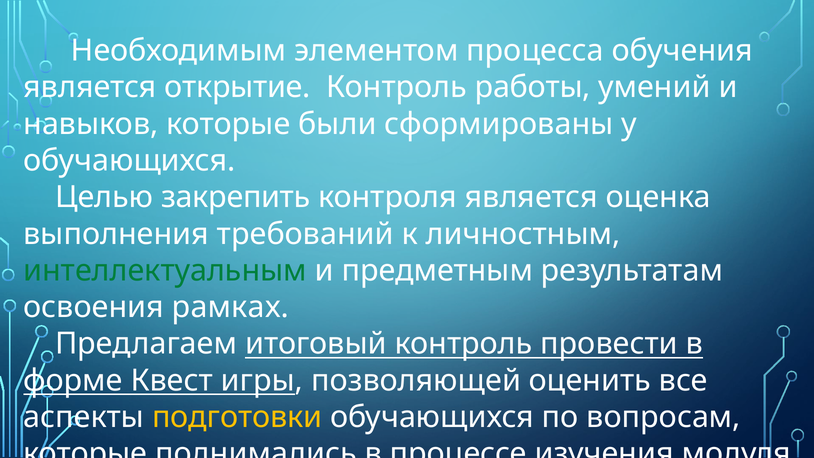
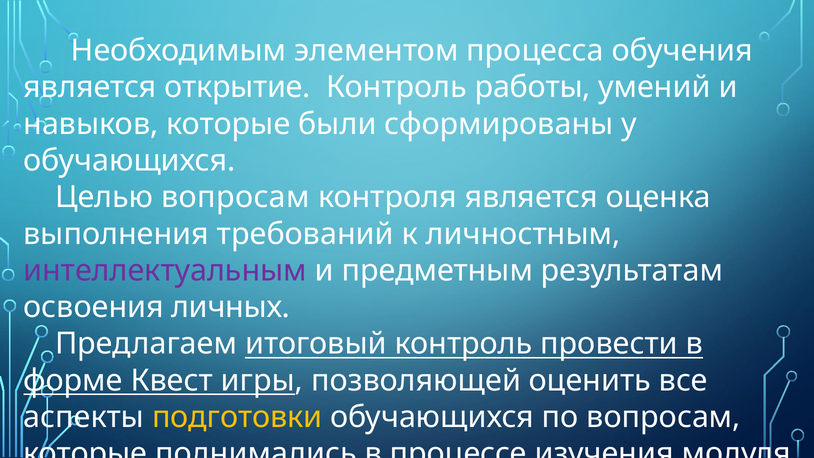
Целью закрепить: закрепить -> вопросам
интеллектуальным colour: green -> purple
рамках: рамках -> личных
